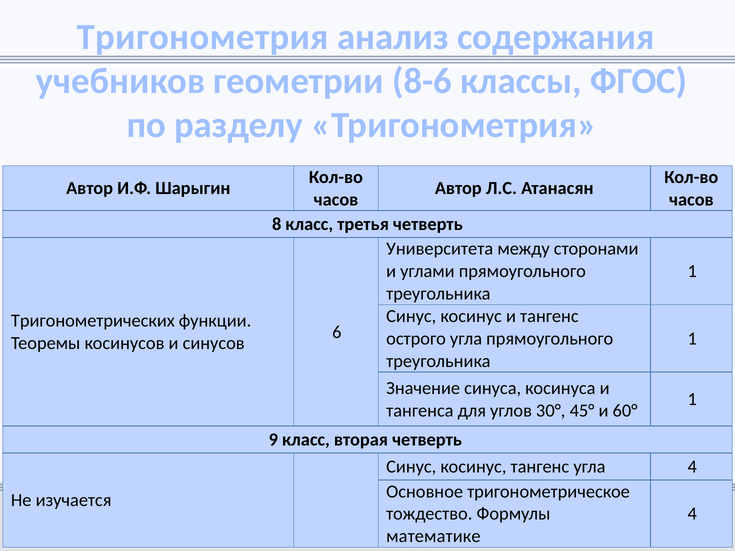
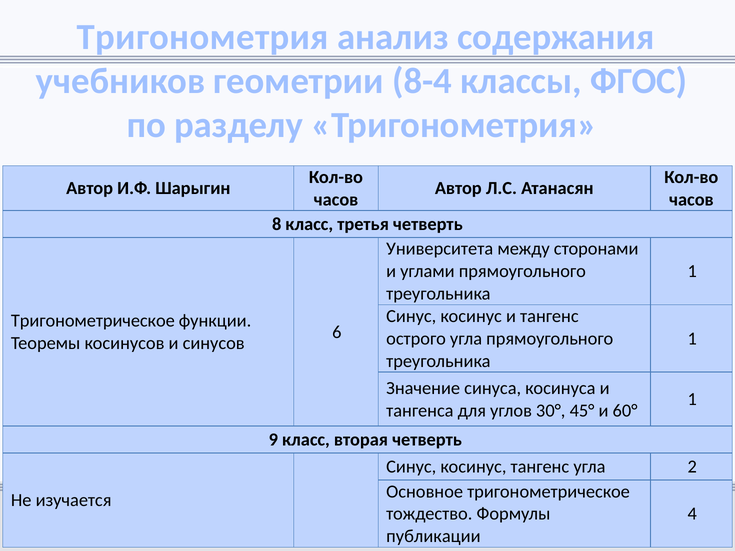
8-6: 8-6 -> 8-4
Тригонометрических at (93, 321): Тригонометрических -> Тригонометрическое
угла 4: 4 -> 2
математике: математике -> публикации
